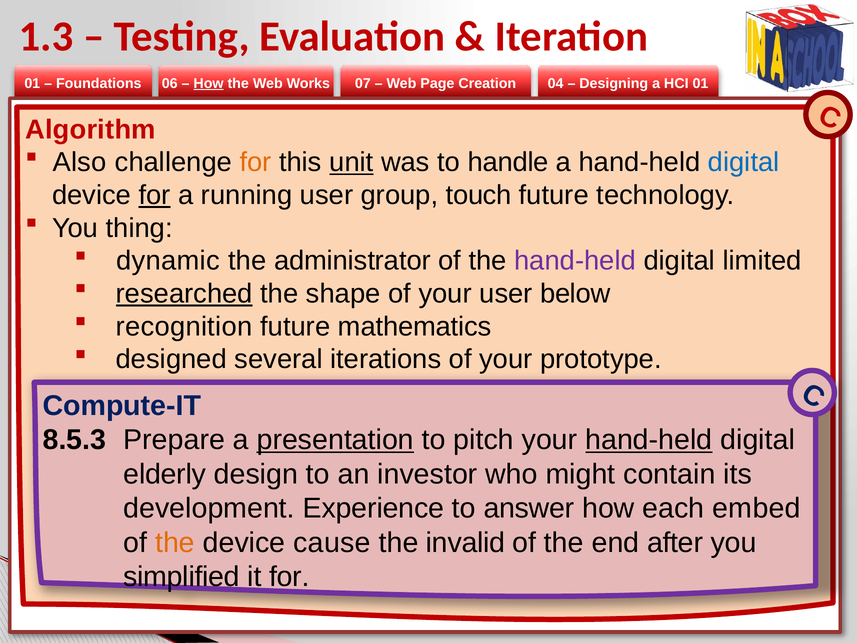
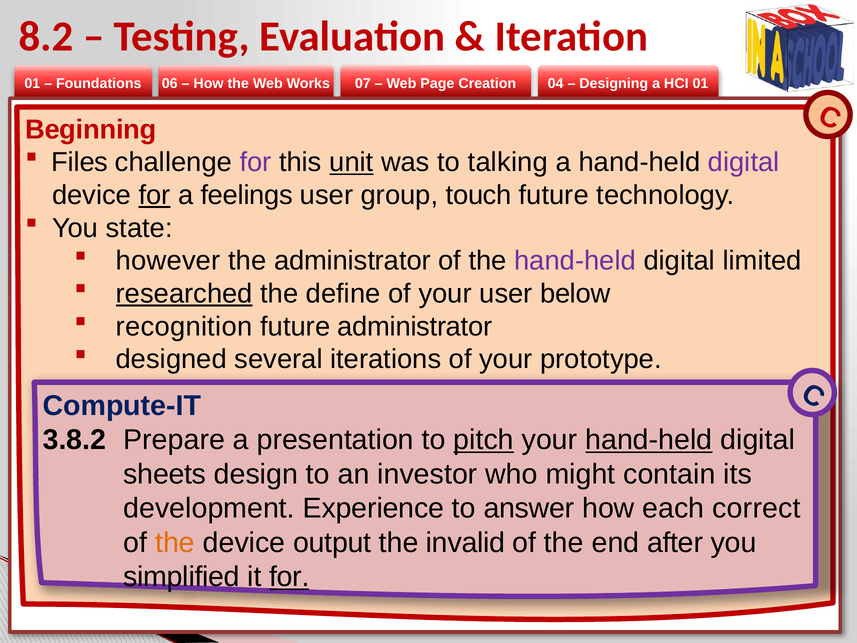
1.3: 1.3 -> 8.2
How at (208, 83) underline: present -> none
Algorithm: Algorithm -> Beginning
Also: Also -> Files
for at (256, 162) colour: orange -> purple
handle: handle -> talking
digital at (744, 162) colour: blue -> purple
running: running -> feelings
thing: thing -> state
dynamic: dynamic -> however
shape: shape -> define
future mathematics: mathematics -> administrator
8.5.3: 8.5.3 -> 3.8.2
presentation underline: present -> none
pitch underline: none -> present
elderly: elderly -> sheets
embed: embed -> correct
cause: cause -> output
for at (289, 577) underline: none -> present
